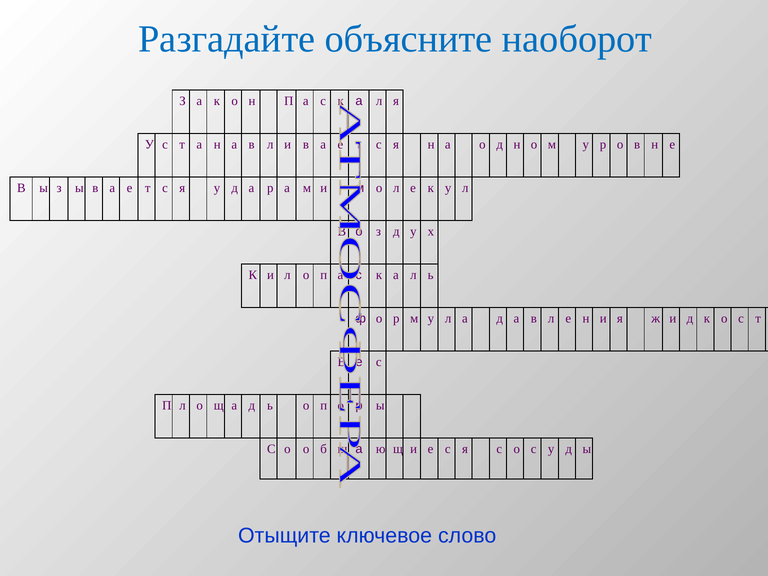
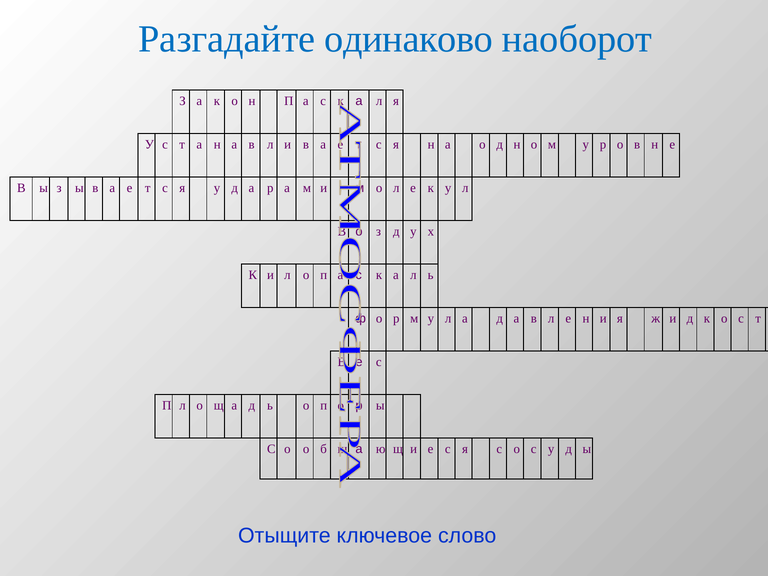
объясните: объясните -> одинаково
